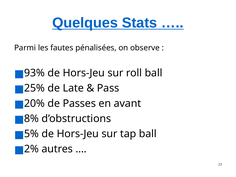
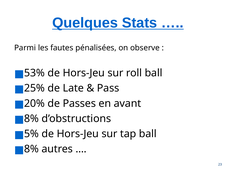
93%: 93% -> 53%
2% at (31, 149): 2% -> 8%
